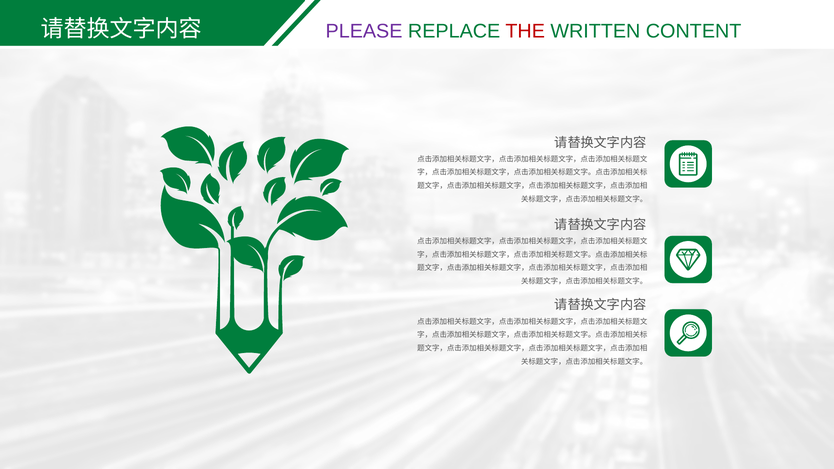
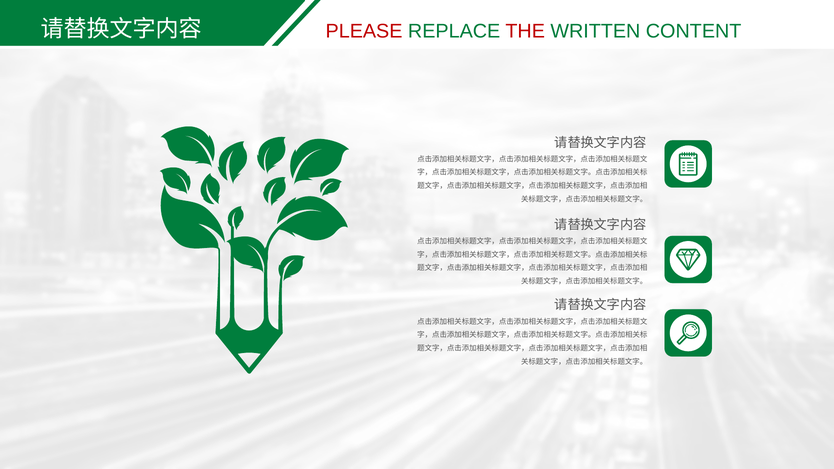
PLEASE colour: purple -> red
